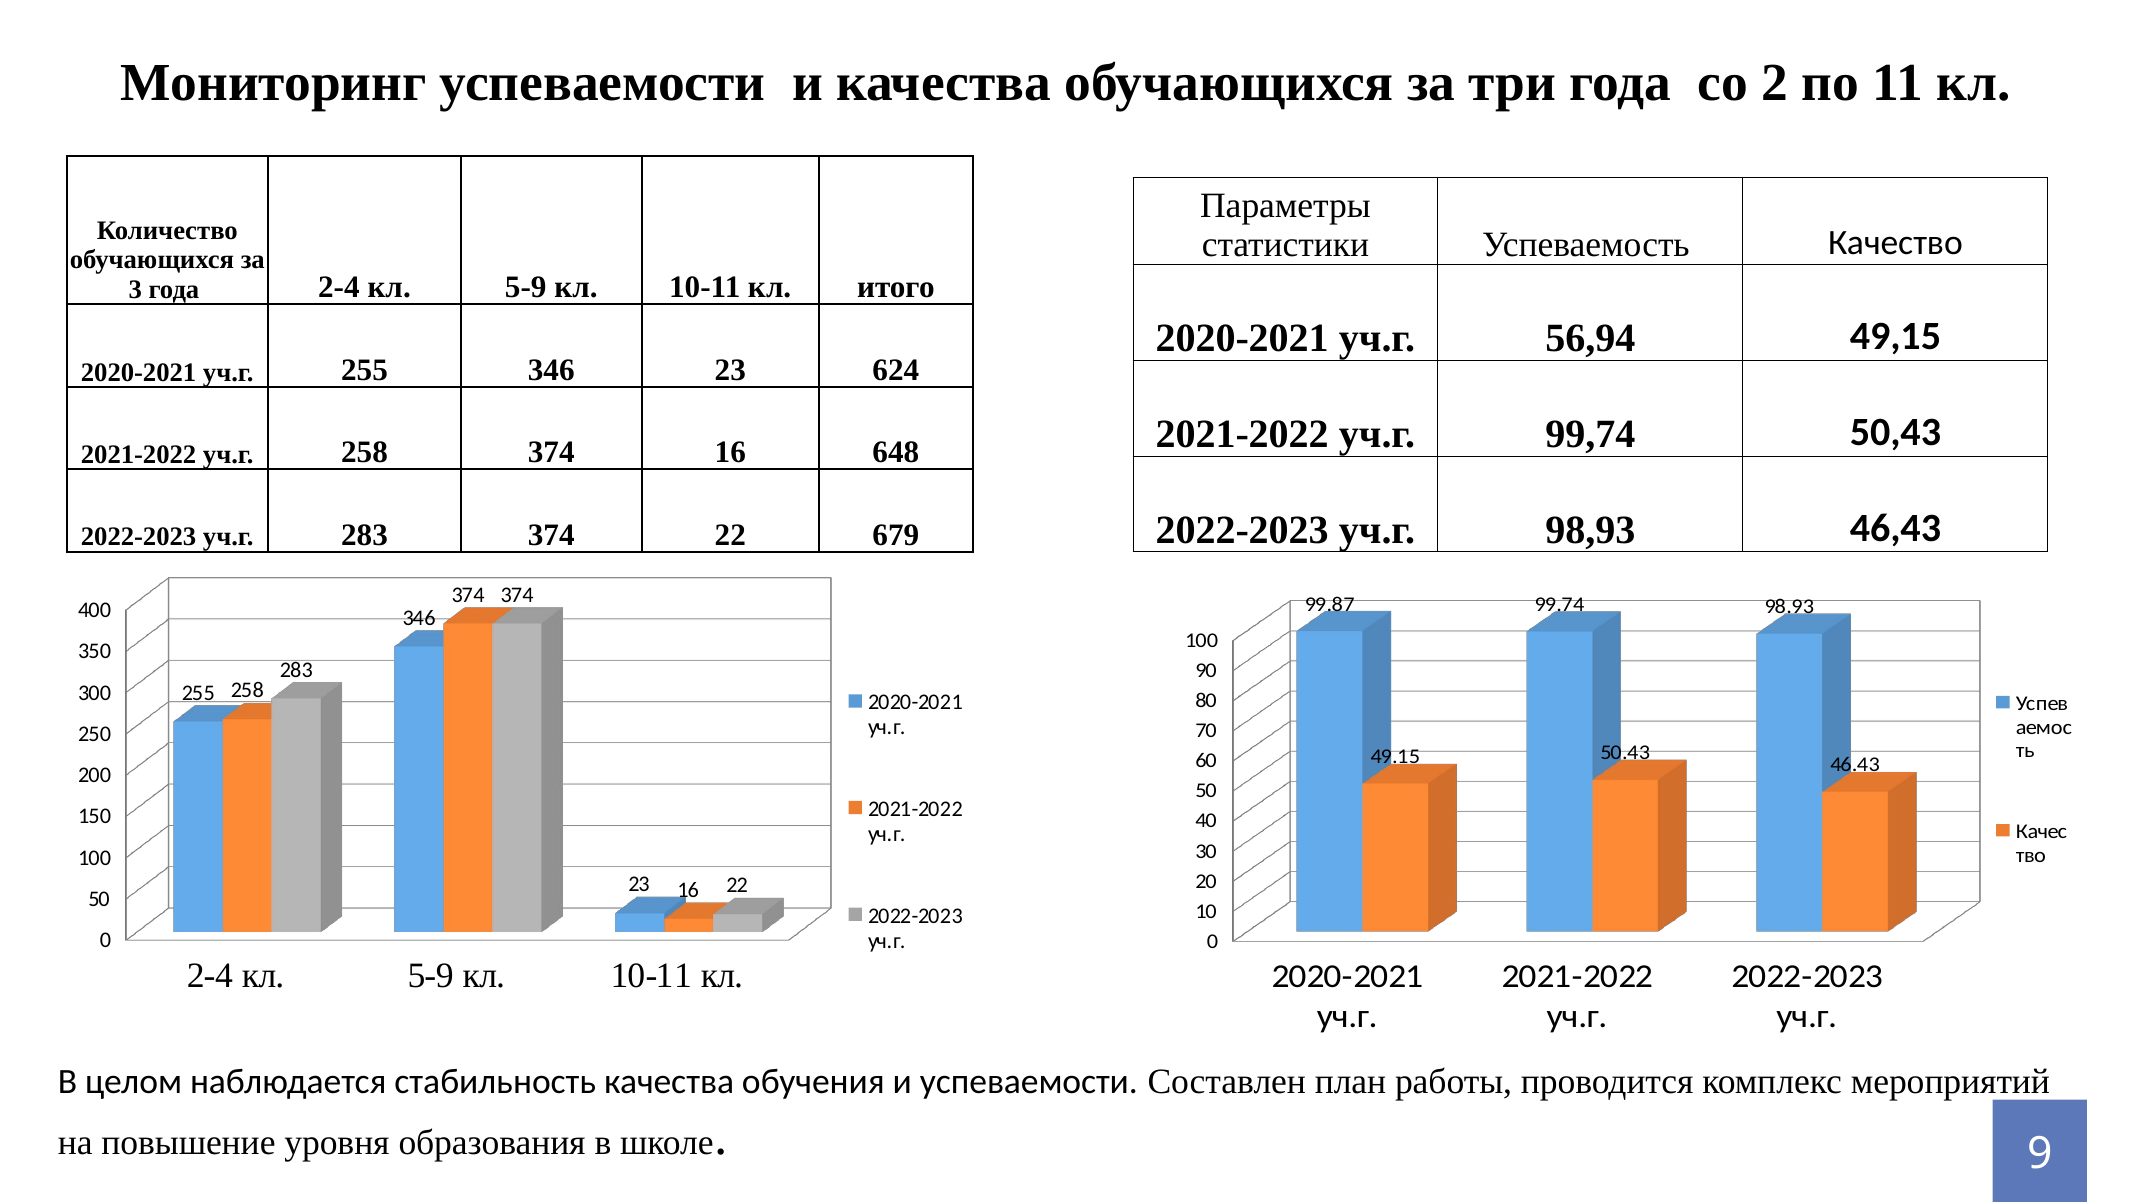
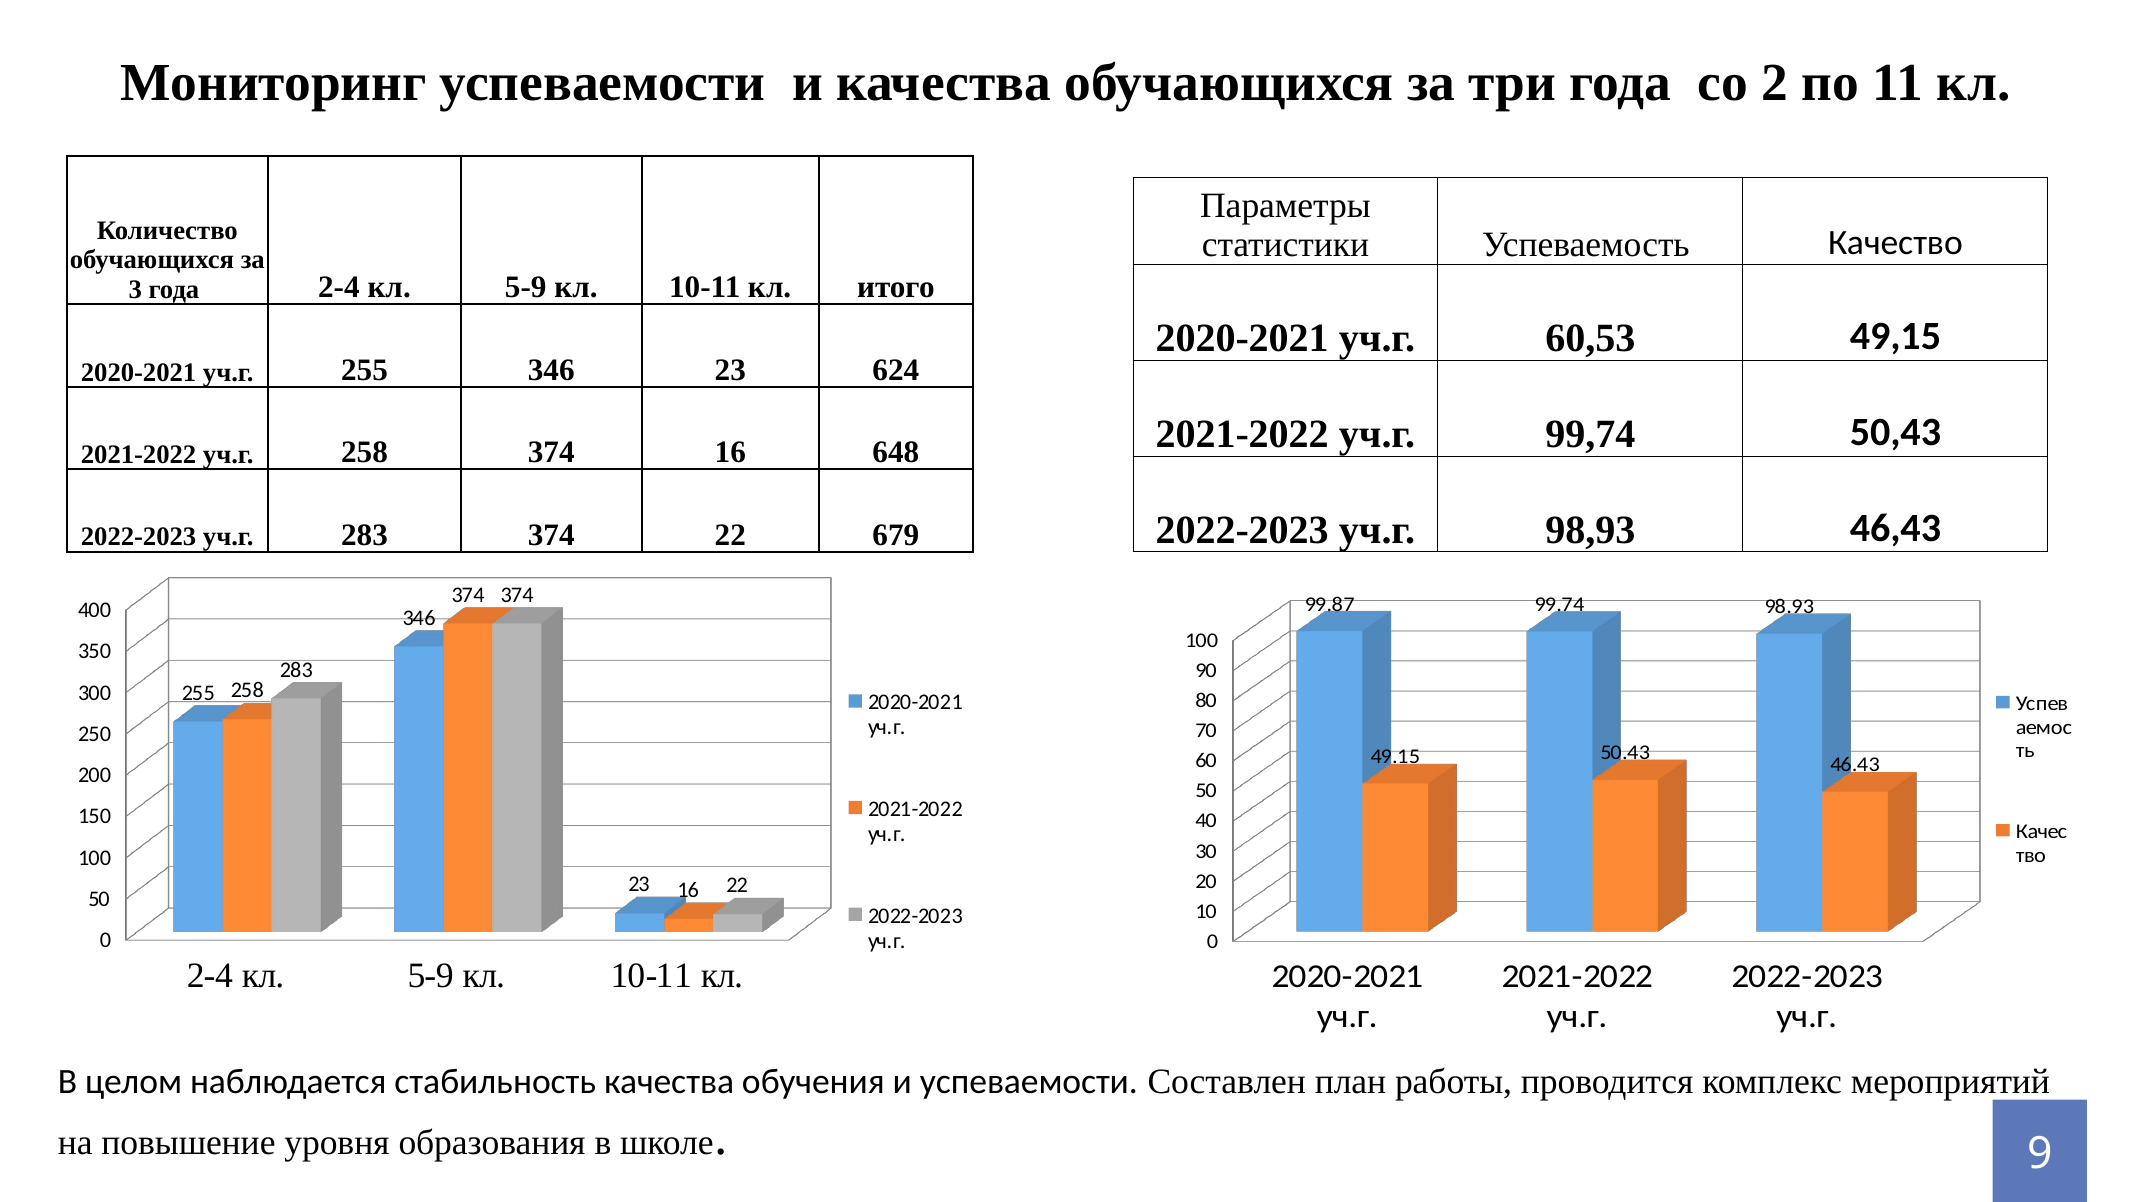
56,94: 56,94 -> 60,53
